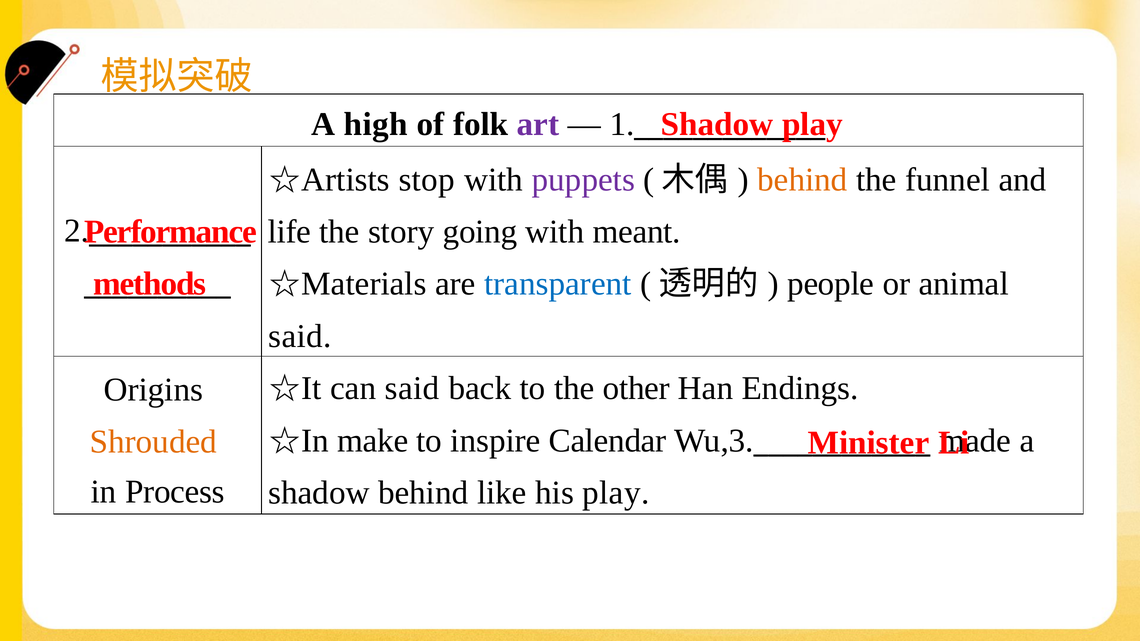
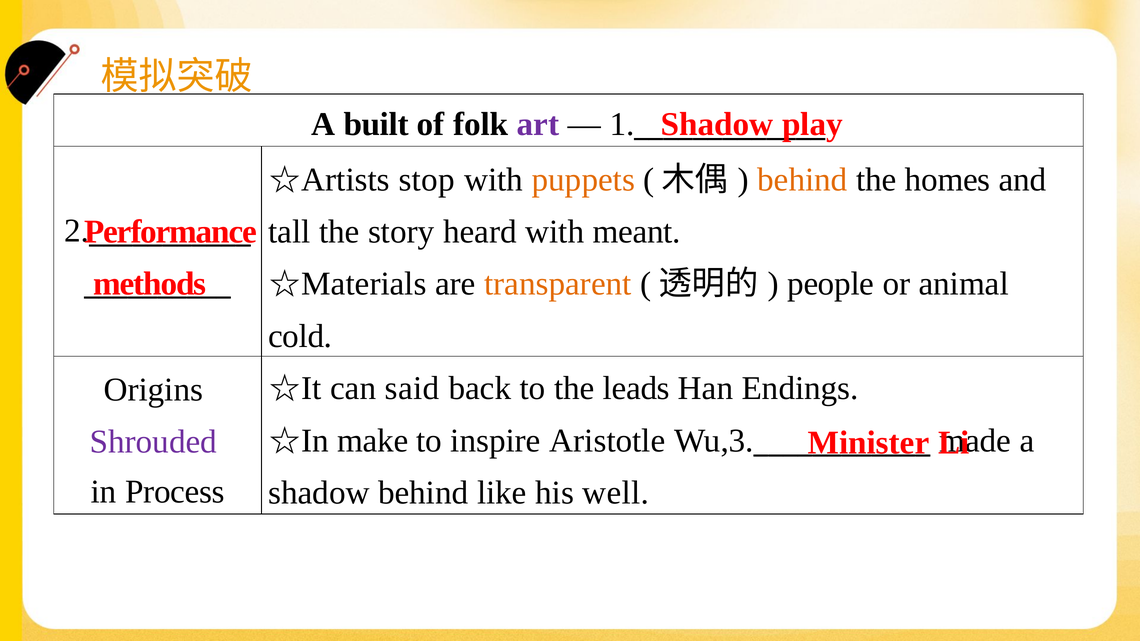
high: high -> built
puppets colour: purple -> orange
funnel: funnel -> homes
life: life -> tall
going: going -> heard
transparent colour: blue -> orange
said at (300, 337): said -> cold
other: other -> leads
Shrouded colour: orange -> purple
Calendar: Calendar -> Aristotle
his play: play -> well
